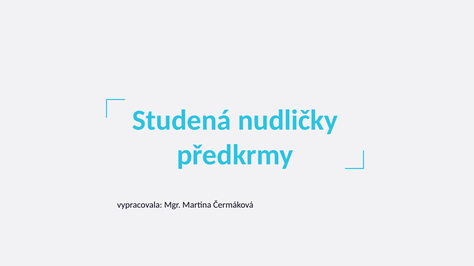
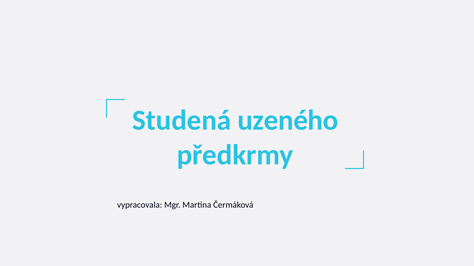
nudličky: nudličky -> uzeného
